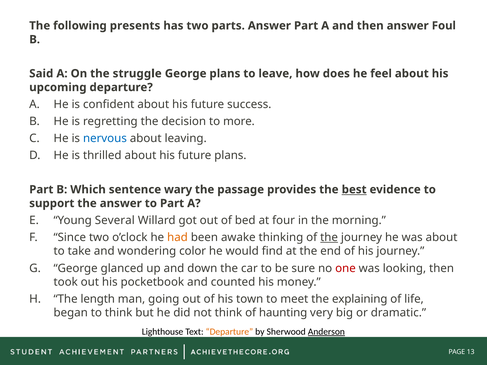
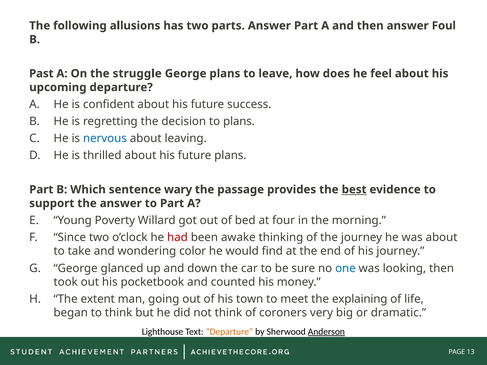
presents: presents -> allusions
Said: Said -> Past
to more: more -> plans
Several: Several -> Poverty
had colour: orange -> red
the at (329, 238) underline: present -> none
one colour: red -> blue
length: length -> extent
haunting: haunting -> coroners
